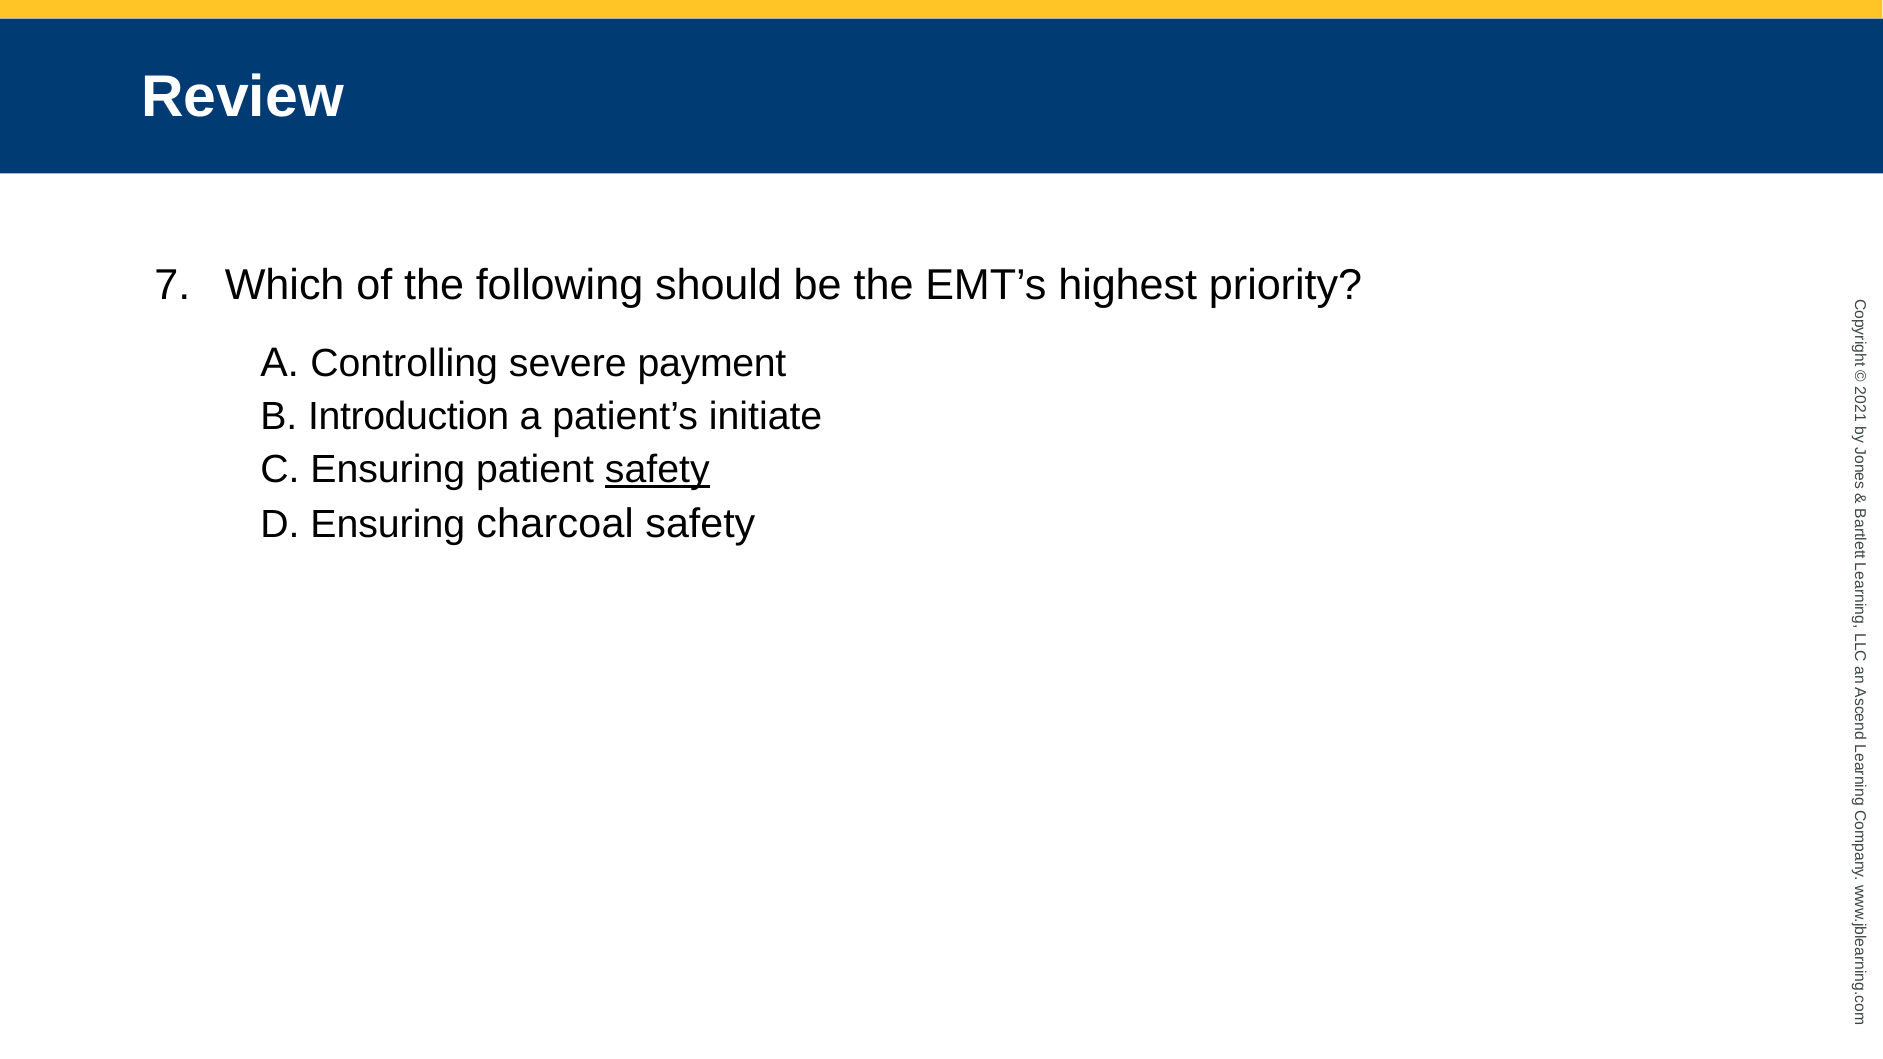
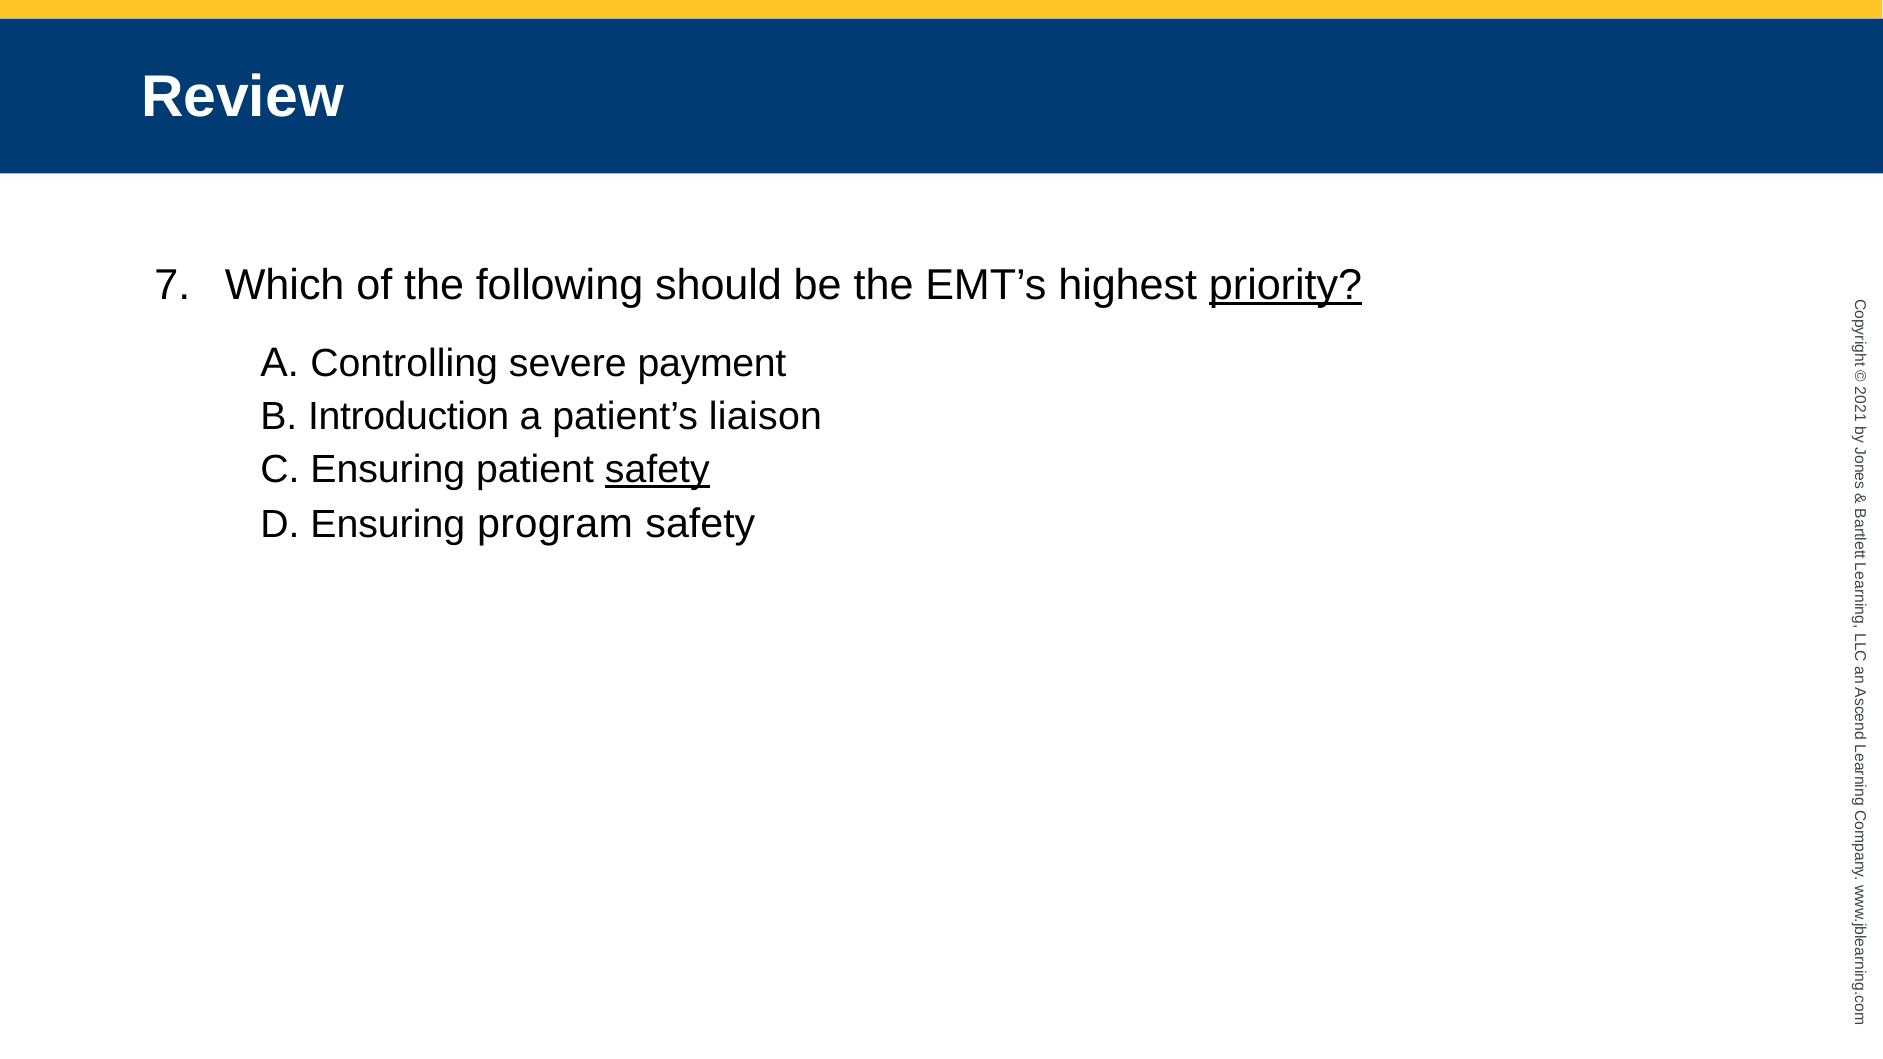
priority underline: none -> present
initiate: initiate -> liaison
charcoal: charcoal -> program
